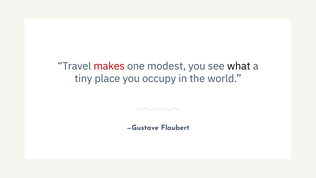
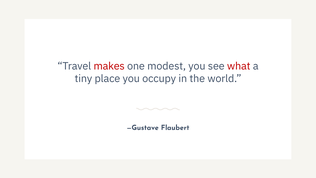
what colour: black -> red
